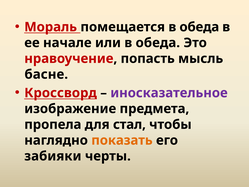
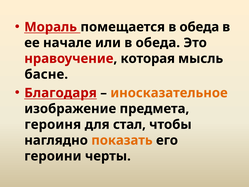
попасть: попасть -> которая
Кроссворд: Кроссворд -> Благодаря
иносказательное colour: purple -> orange
пропела: пропела -> героиня
забияки: забияки -> героини
